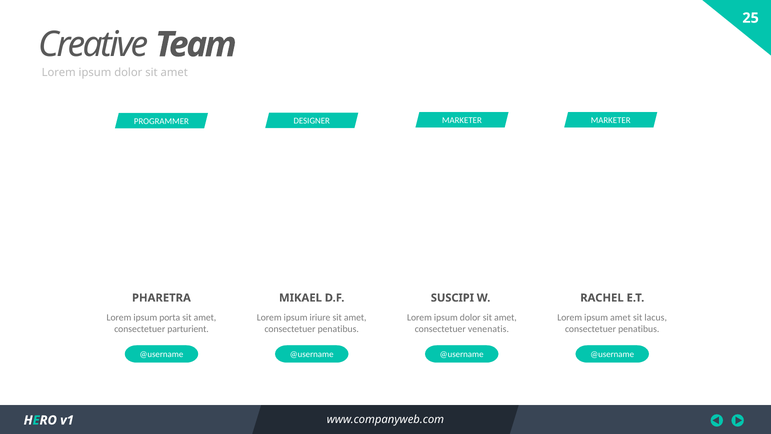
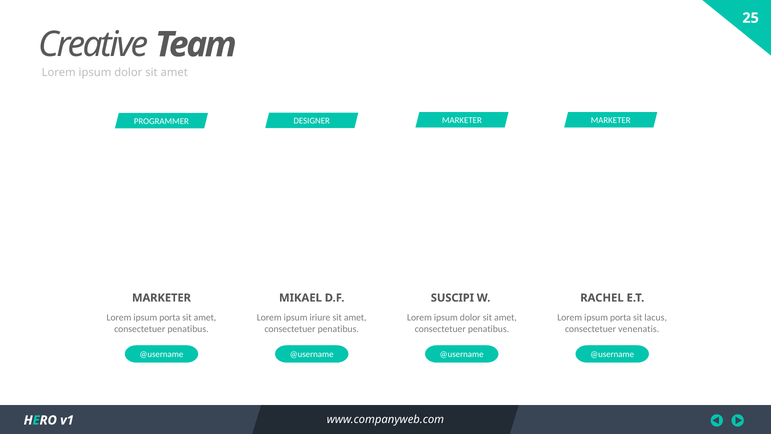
PHARETRA at (161, 298): PHARETRA -> MARKETER
amet at (620, 317): amet -> porta
parturient at (188, 329): parturient -> penatibus
venenatis at (488, 329): venenatis -> penatibus
penatibus at (639, 329): penatibus -> venenatis
